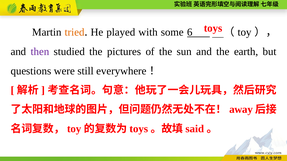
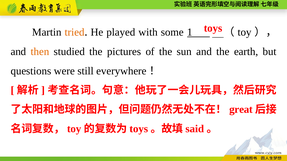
6: 6 -> 1
then colour: purple -> orange
away: away -> great
